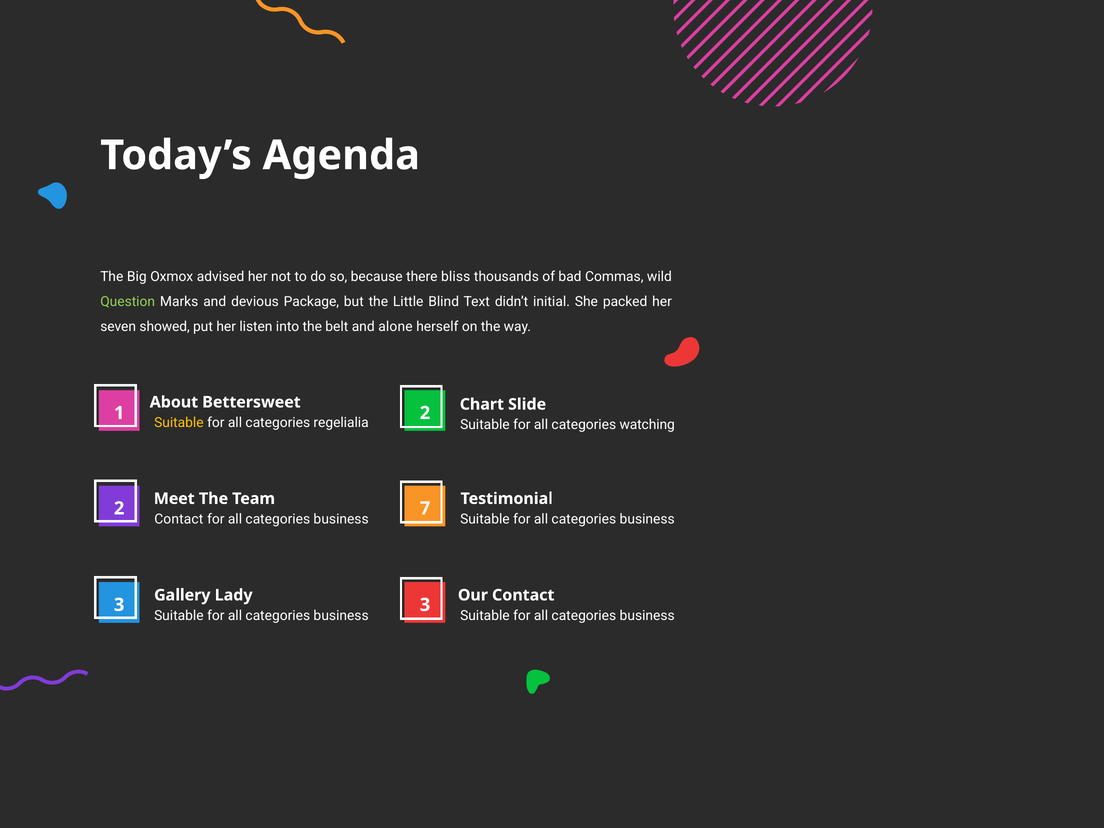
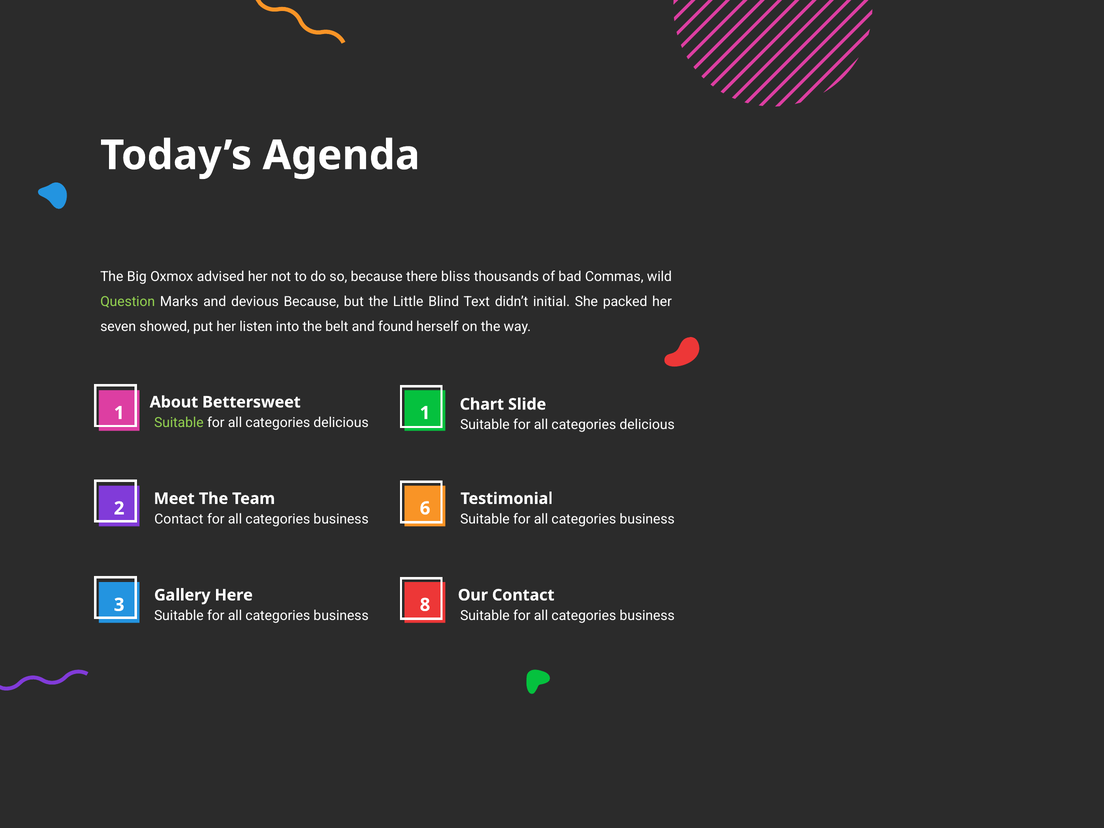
devious Package: Package -> Because
alone: alone -> found
1 2: 2 -> 1
Suitable at (179, 423) colour: yellow -> light green
regelialia at (341, 423): regelialia -> delicious
watching at (647, 425): watching -> delicious
7: 7 -> 6
Lady: Lady -> Here
3 3: 3 -> 8
